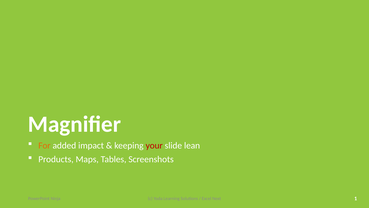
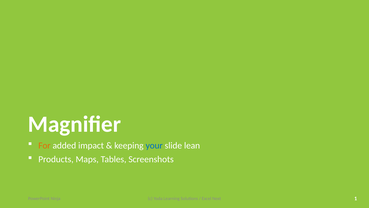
your colour: red -> blue
